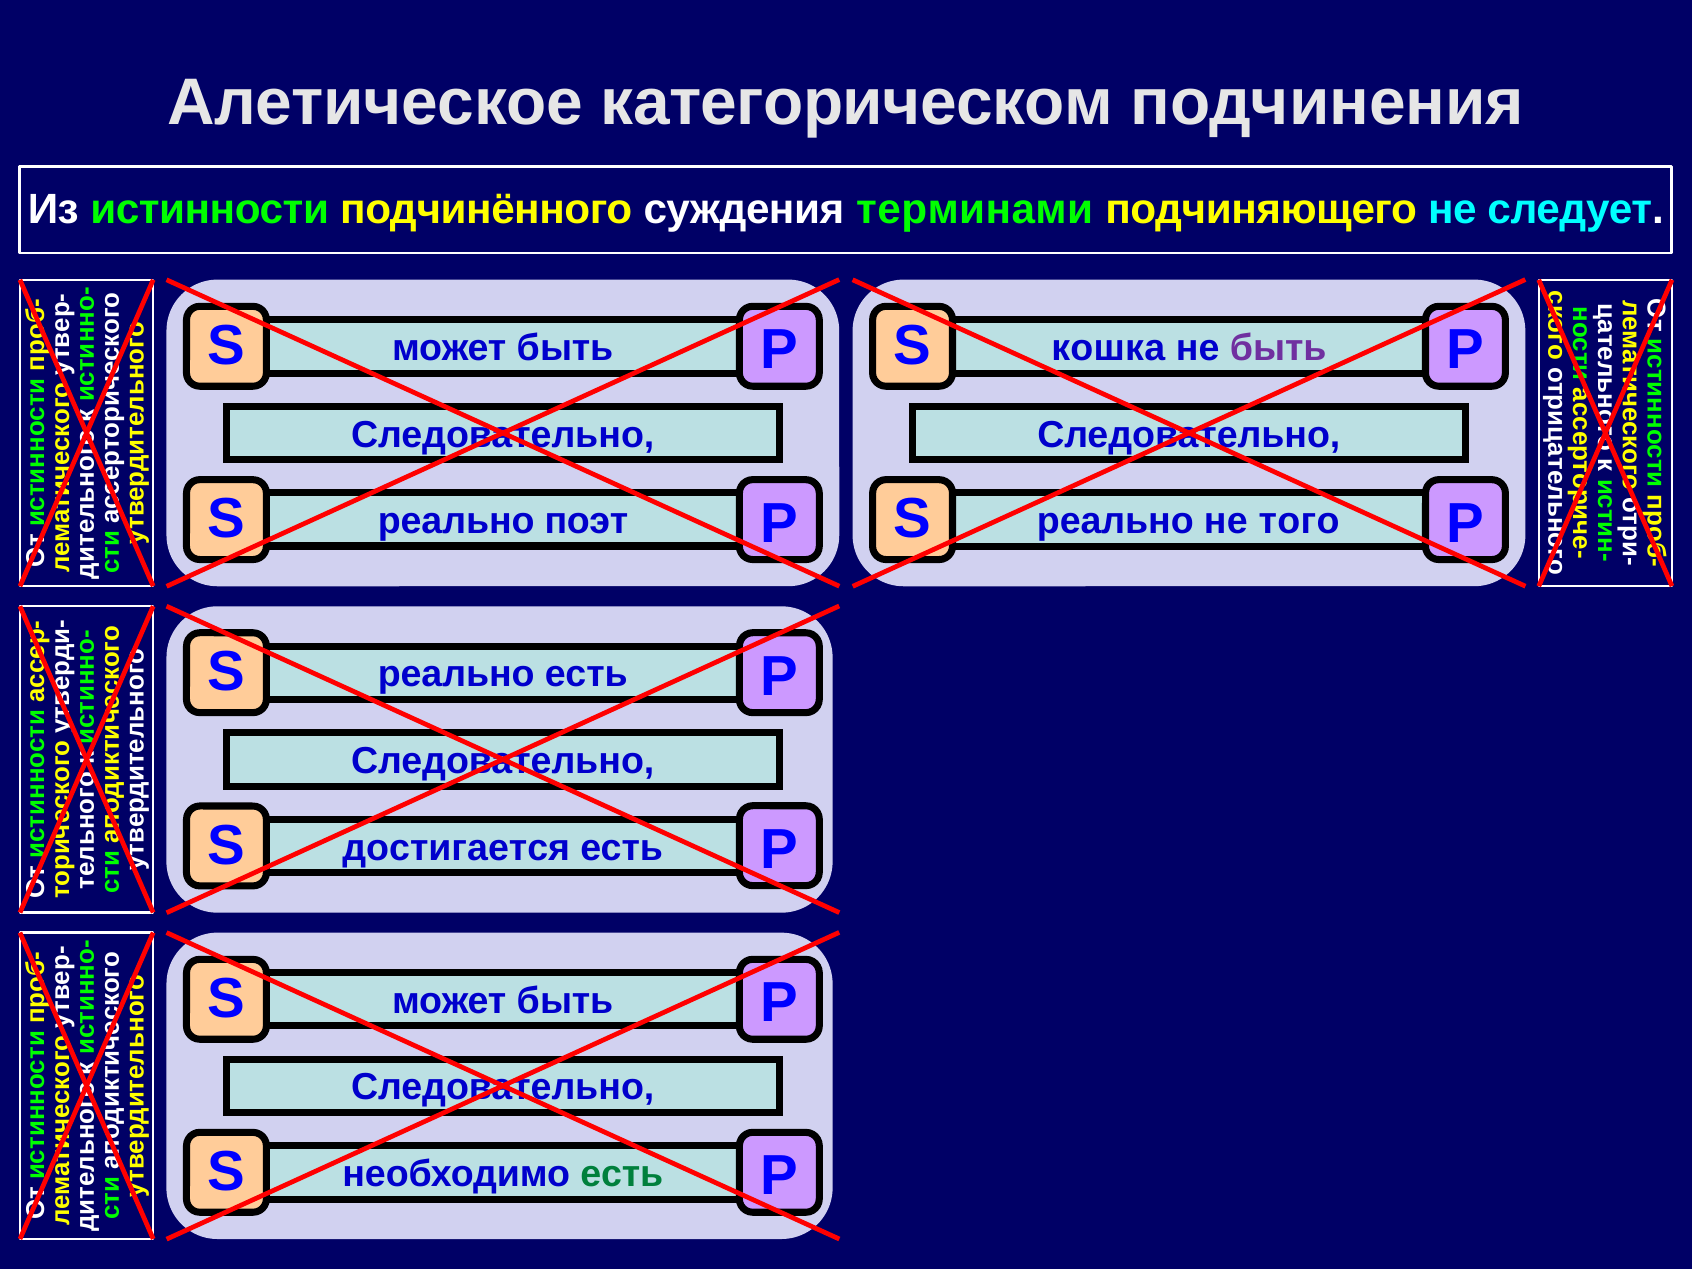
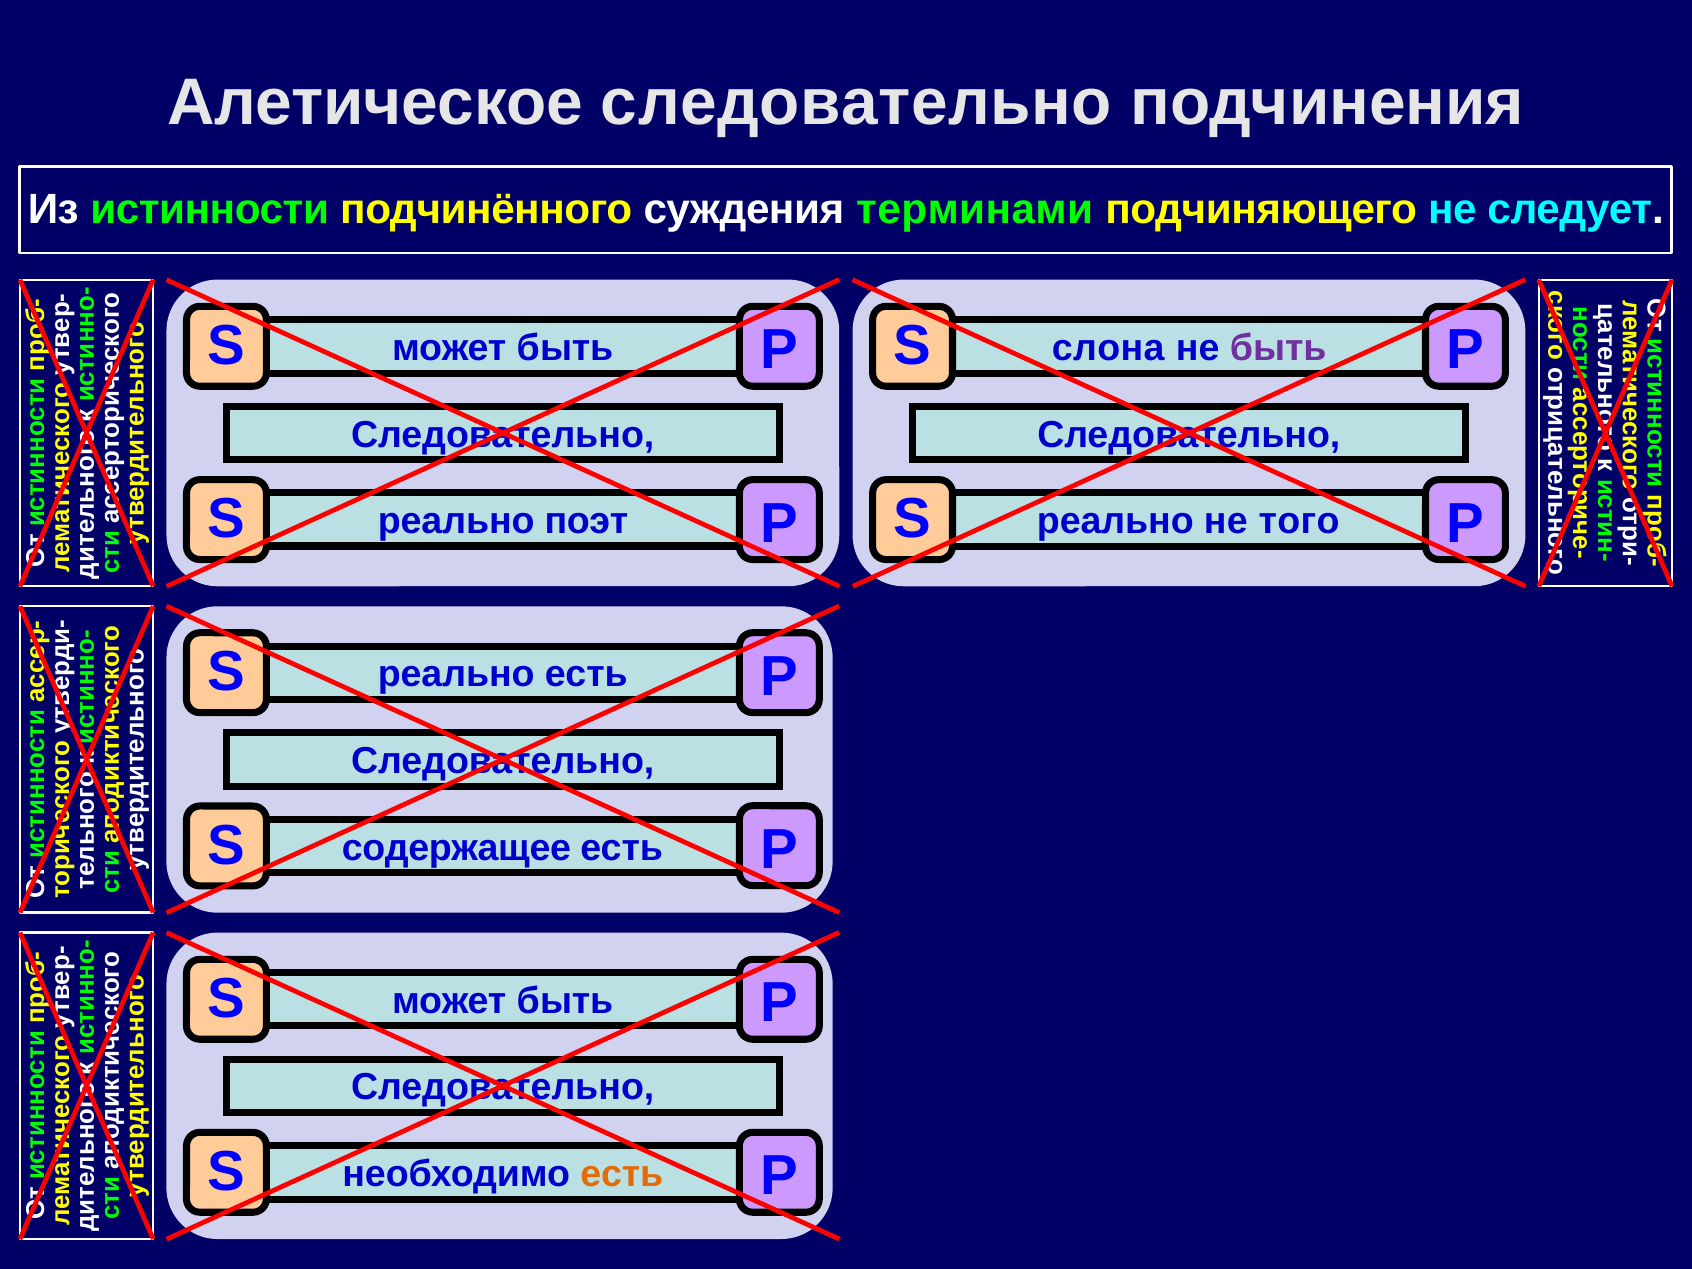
Алетическое категорическом: категорическом -> следовательно
кошка: кошка -> слона
достигается: достигается -> содержащее
есть at (622, 1174) colour: green -> orange
